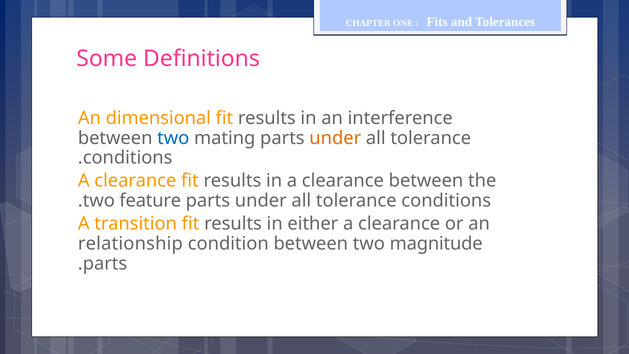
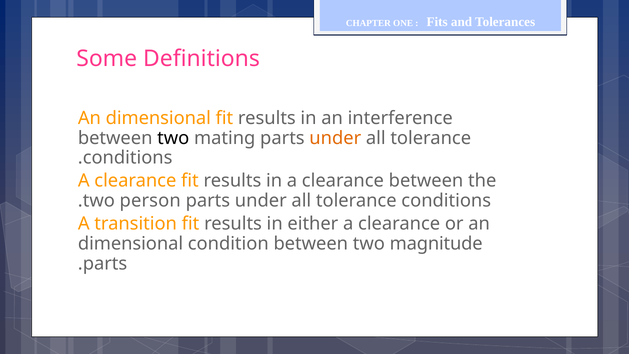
two at (173, 138) colour: blue -> black
feature: feature -> person
relationship at (130, 244): relationship -> dimensional
